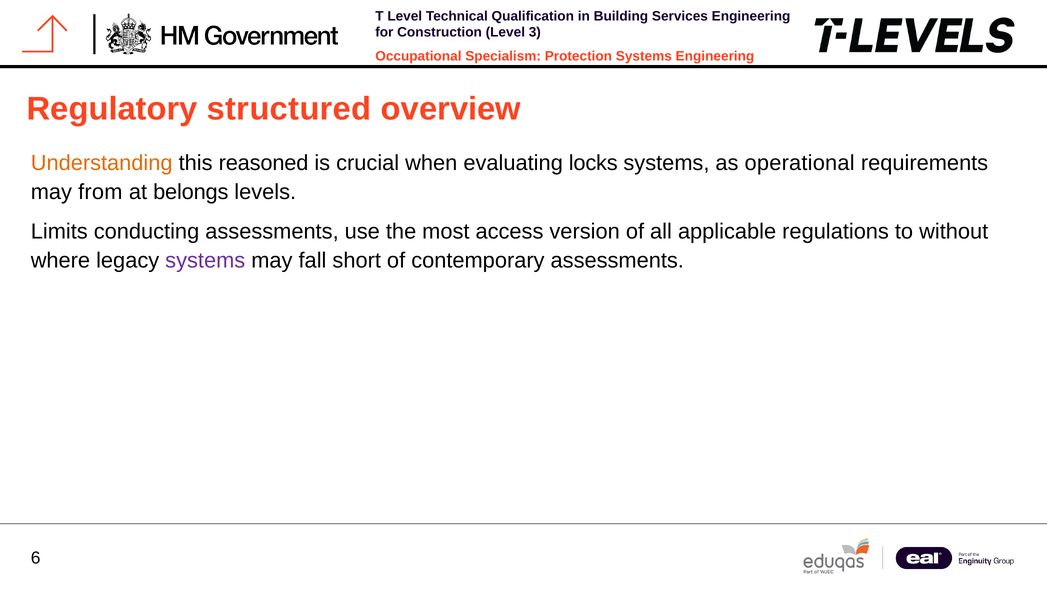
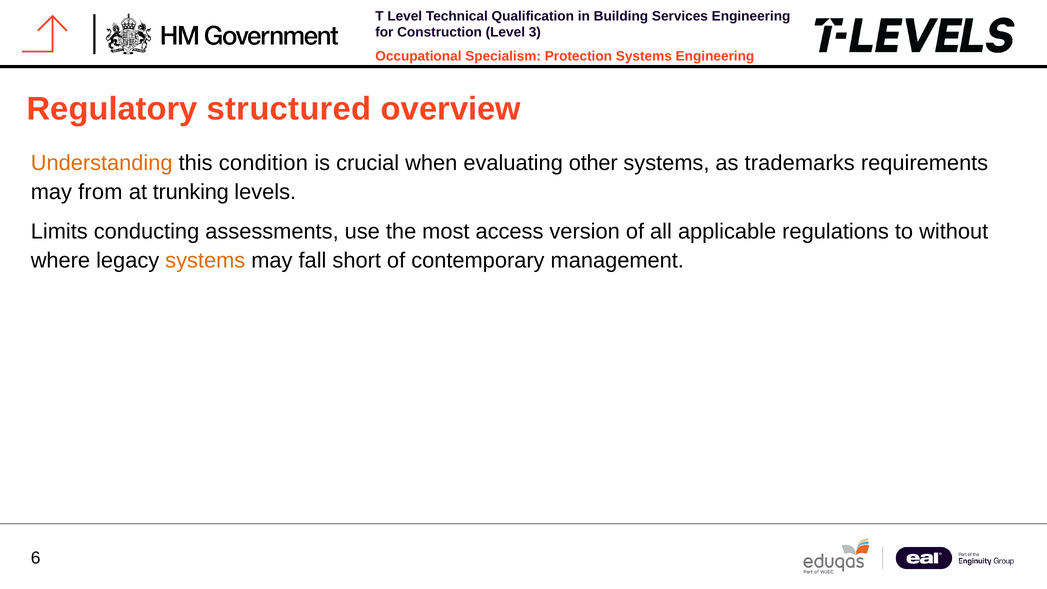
reasoned: reasoned -> condition
locks: locks -> other
operational: operational -> trademarks
belongs: belongs -> trunking
systems at (205, 260) colour: purple -> orange
contemporary assessments: assessments -> management
